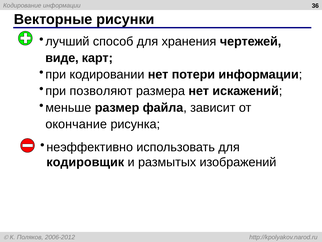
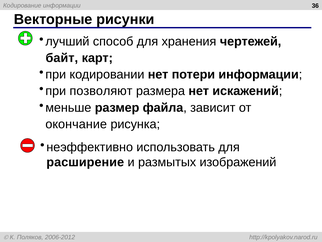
виде: виде -> байт
кодировщик: кодировщик -> расширение
